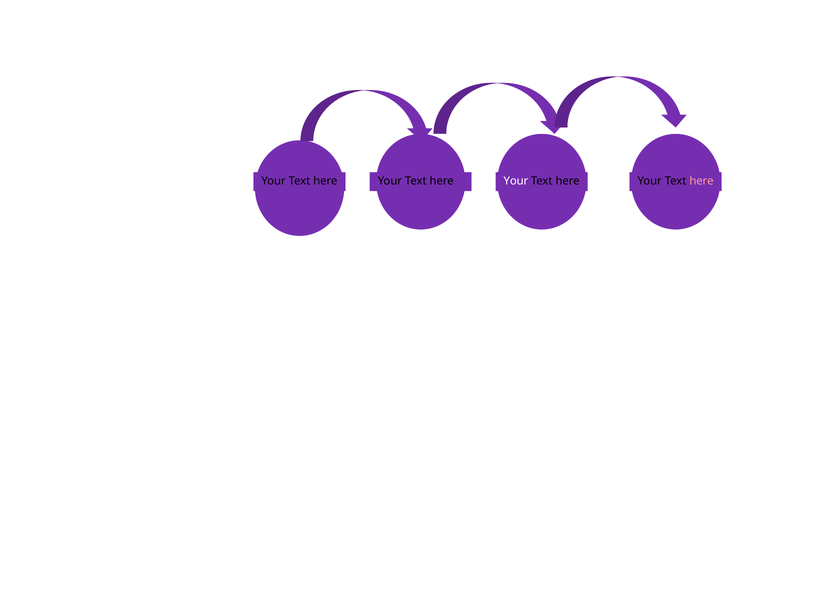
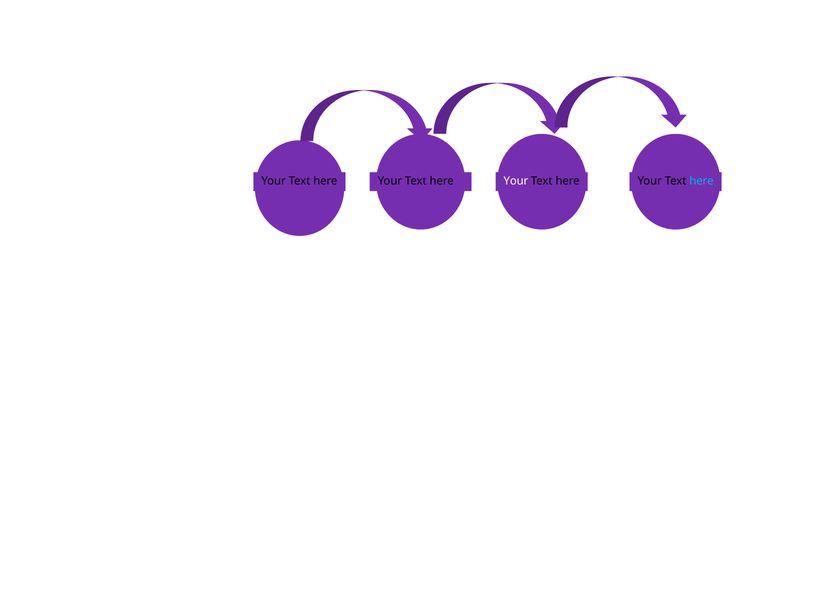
here at (701, 181) colour: pink -> light blue
